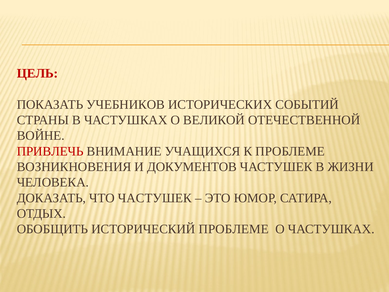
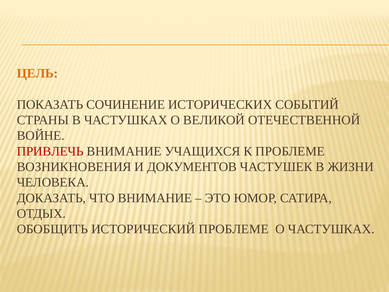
ЦЕЛЬ colour: red -> orange
УЧЕБНИКОВ: УЧЕБНИКОВ -> СОЧИНЕНИЕ
ЧТО ЧАСТУШЕК: ЧАСТУШЕК -> ВНИМАНИЕ
